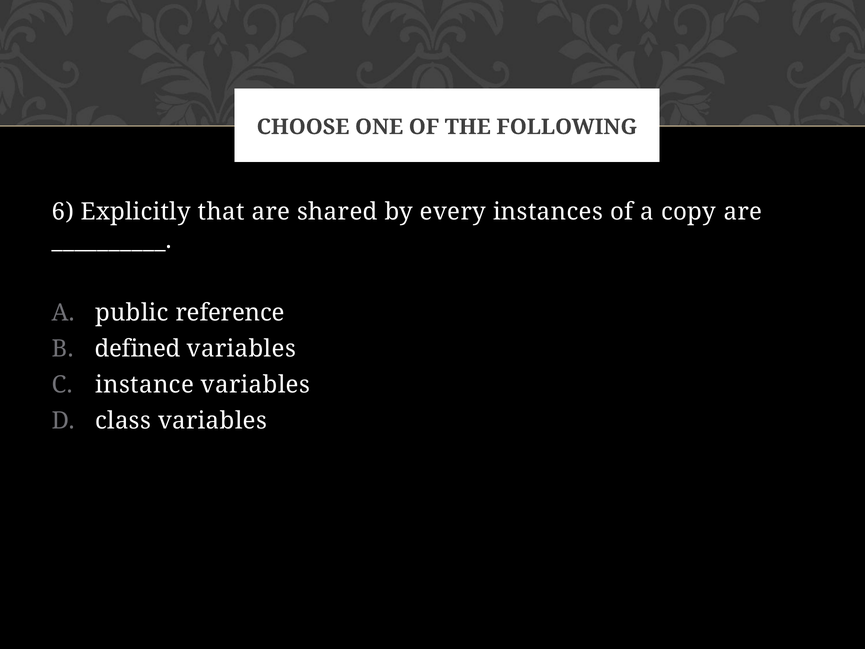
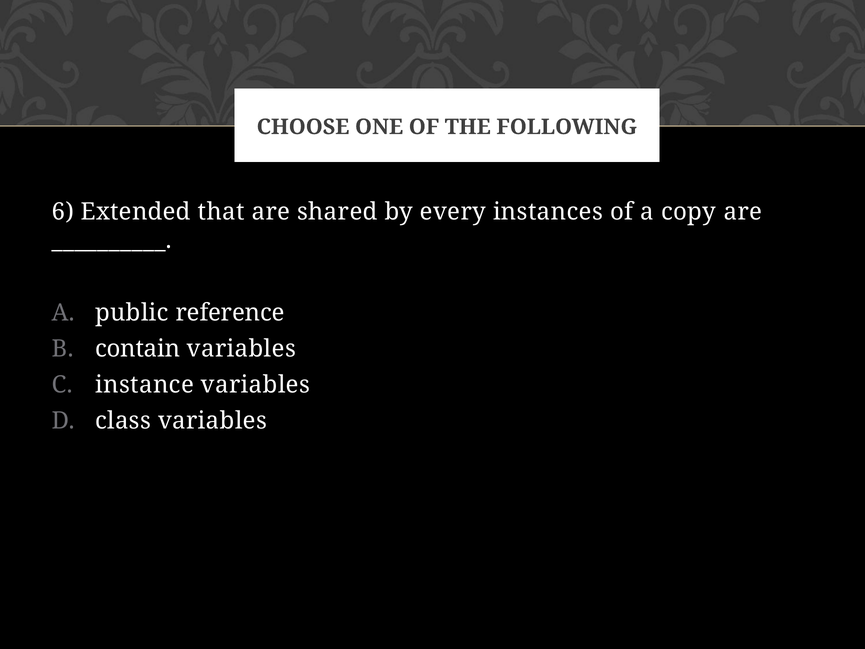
Explicitly: Explicitly -> Extended
defined: defined -> contain
